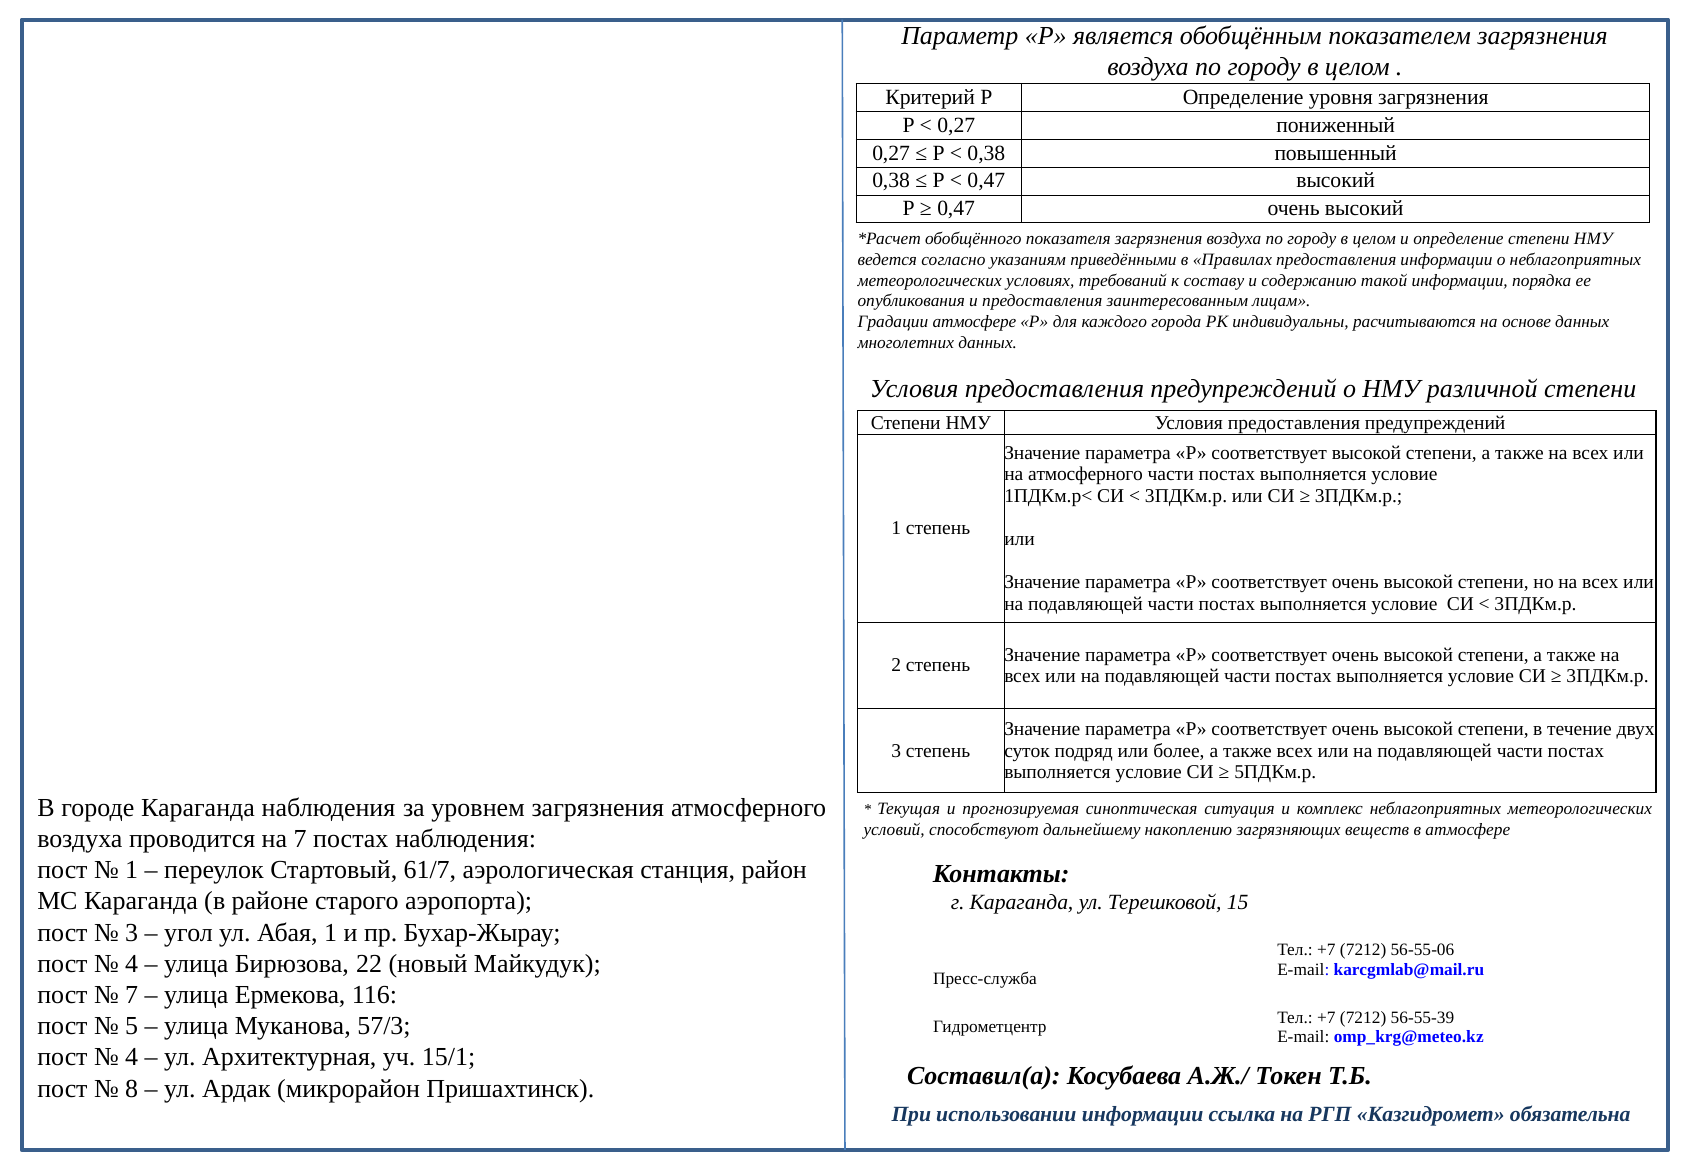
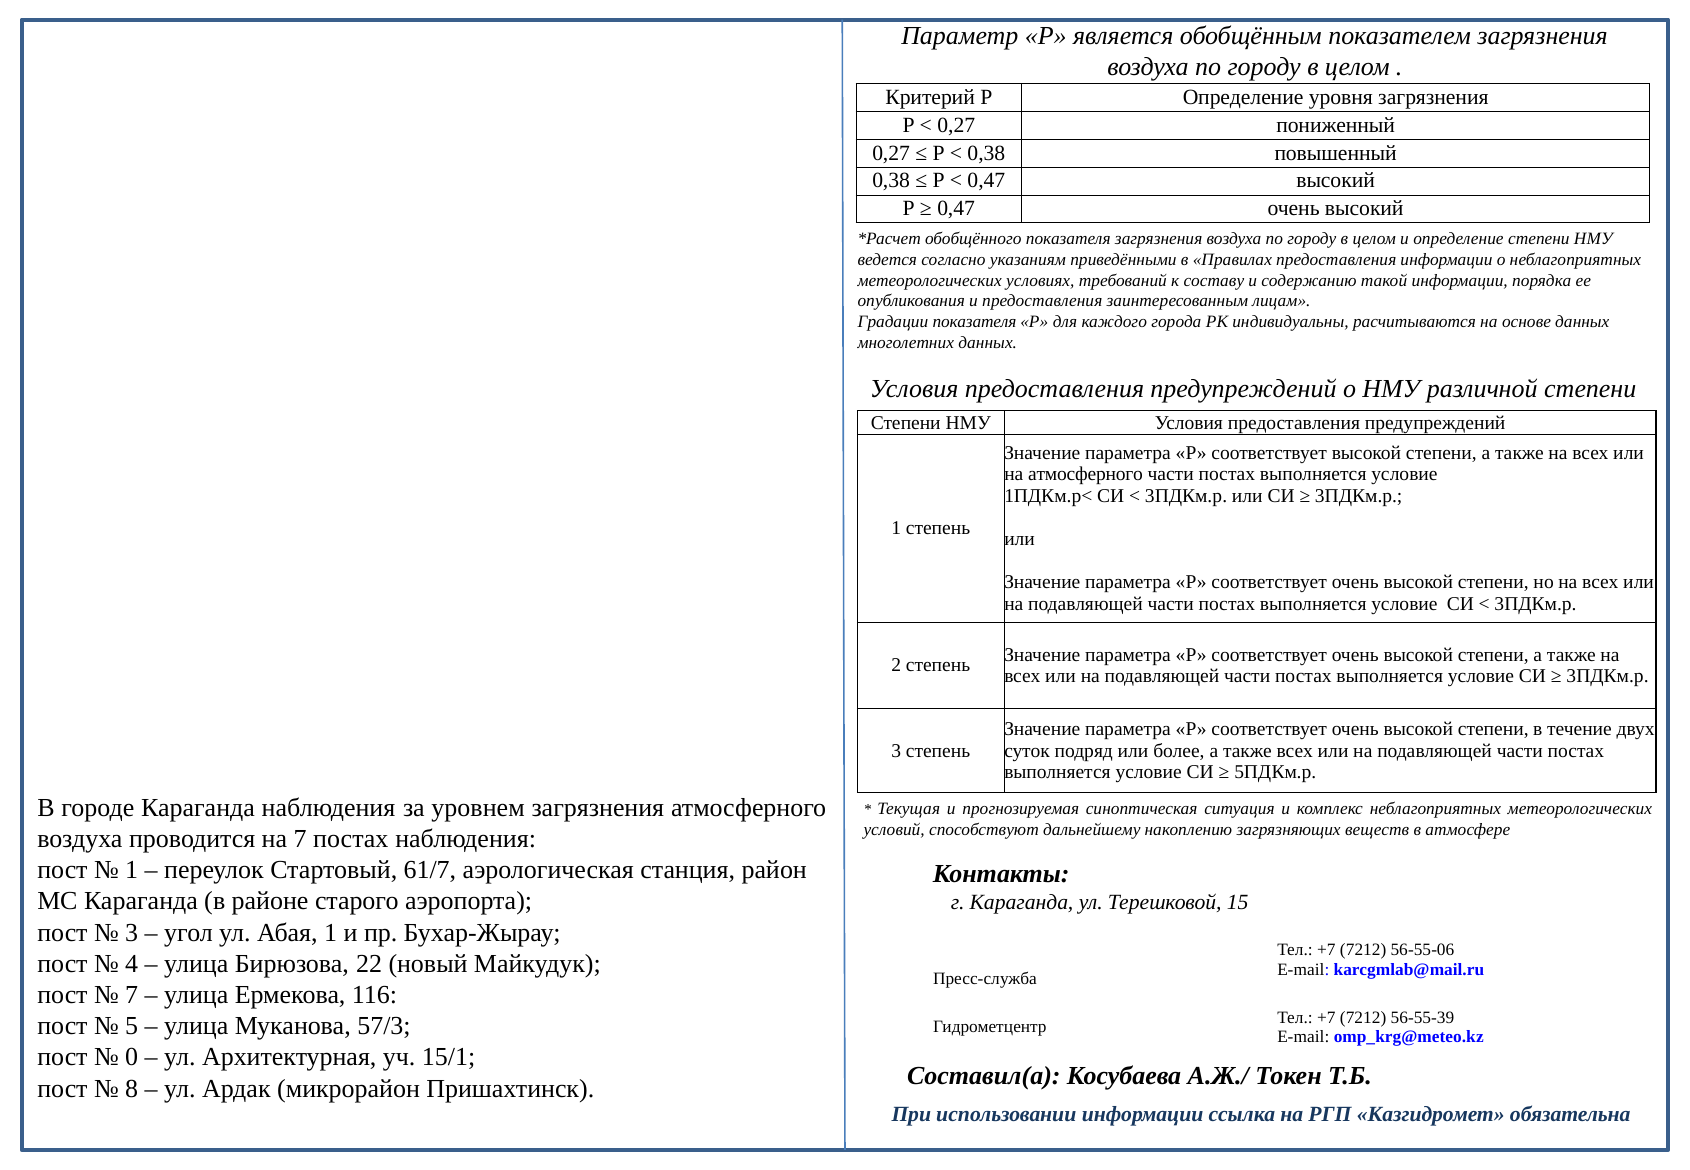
Градации атмосфере: атмосфере -> показателя
4 at (132, 1057): 4 -> 0
